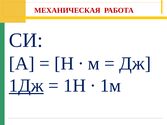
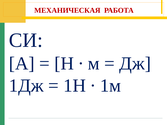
1Дж underline: present -> none
